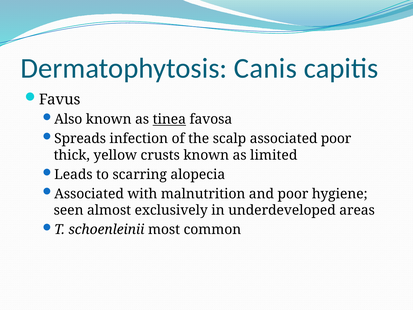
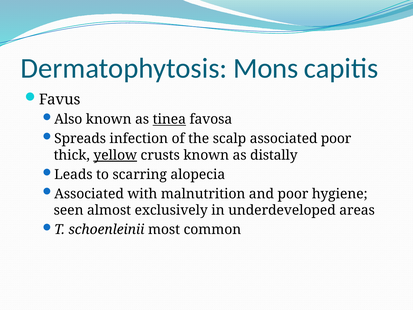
Canis: Canis -> Mons
yellow underline: none -> present
limited: limited -> distally
